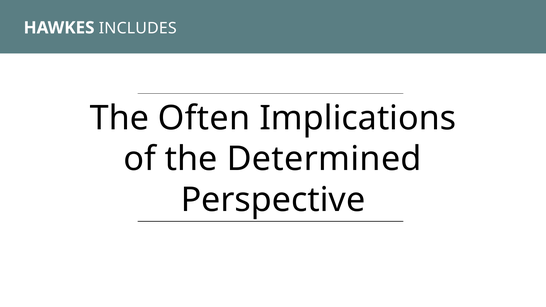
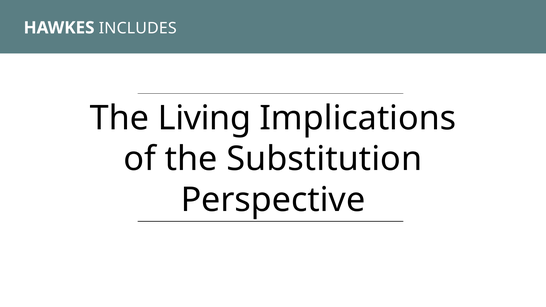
Often: Often -> Living
Determined: Determined -> Substitution
